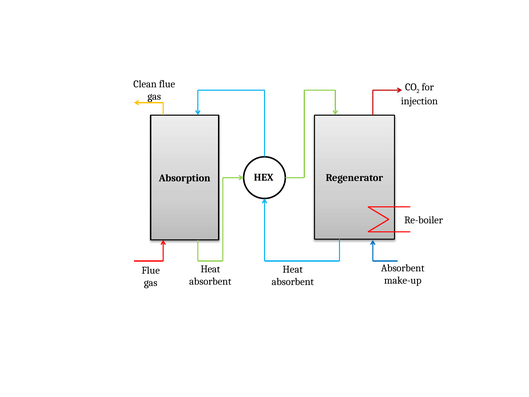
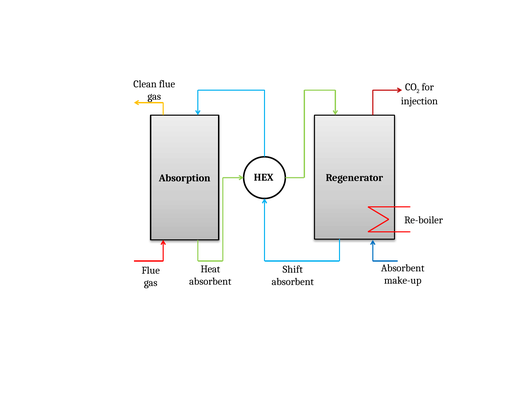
Heat at (293, 269): Heat -> Shift
